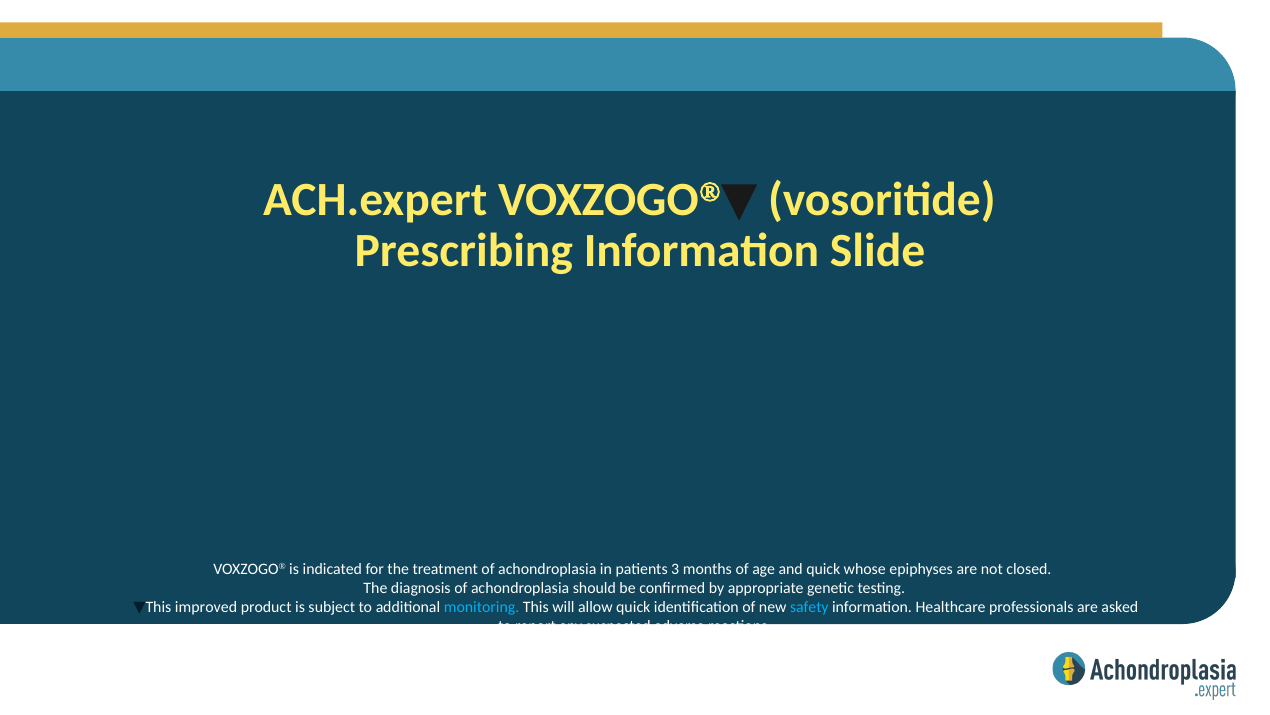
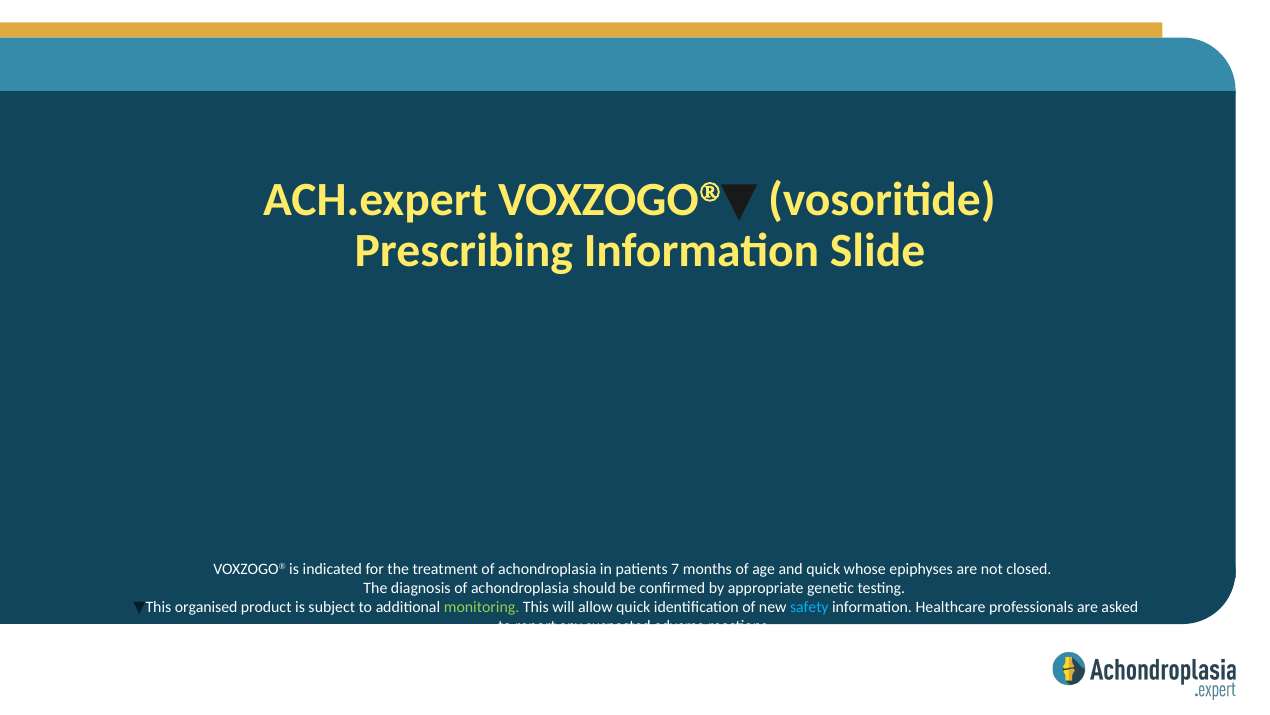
3: 3 -> 7
improved: improved -> organised
monitoring colour: light blue -> light green
